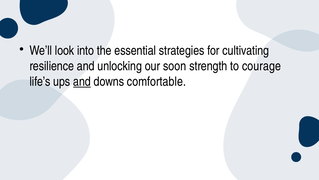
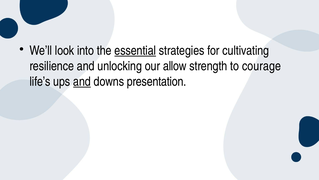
essential underline: none -> present
soon: soon -> allow
comfortable: comfortable -> presentation
